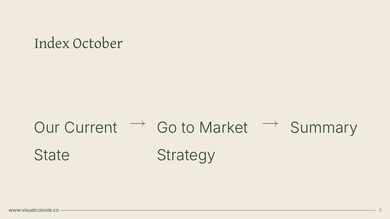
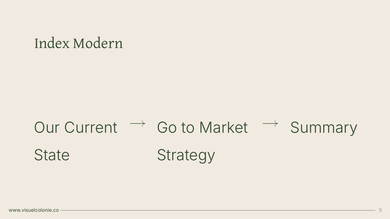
October: October -> Modern
